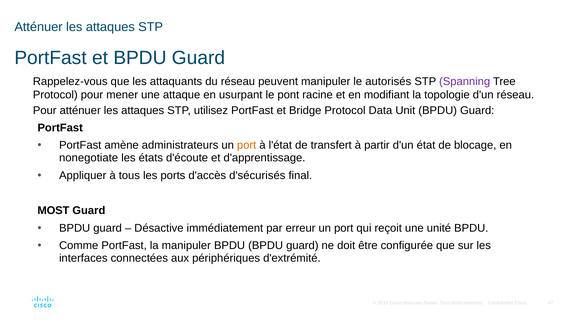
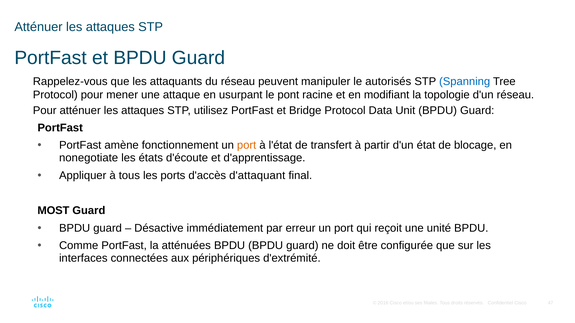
Spanning colour: purple -> blue
administrateurs: administrateurs -> fonctionnement
d'sécurisés: d'sécurisés -> d'attaquant
la manipuler: manipuler -> atténuées
